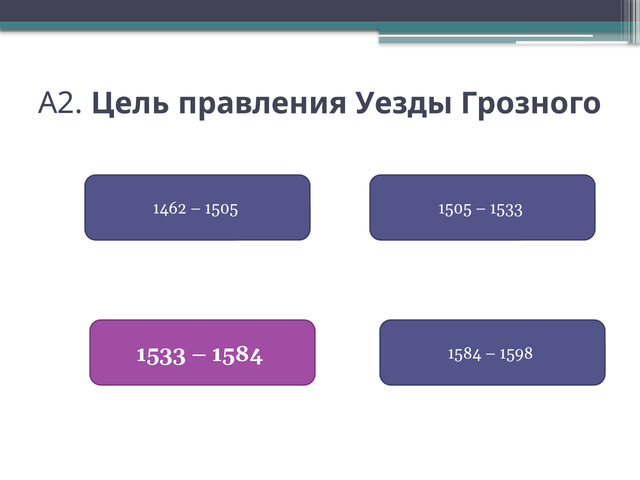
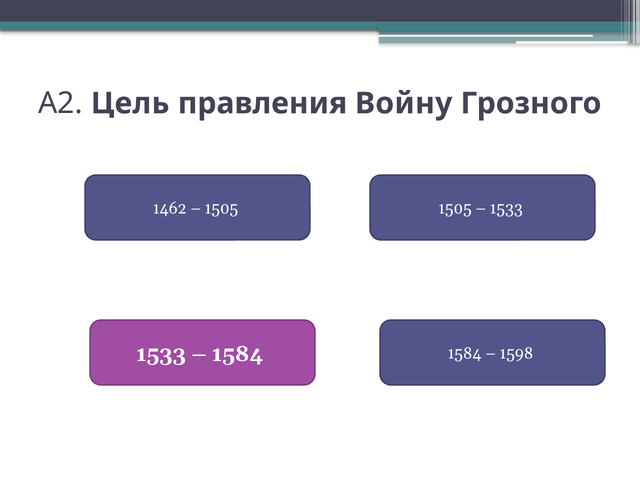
Уезды: Уезды -> Войну
